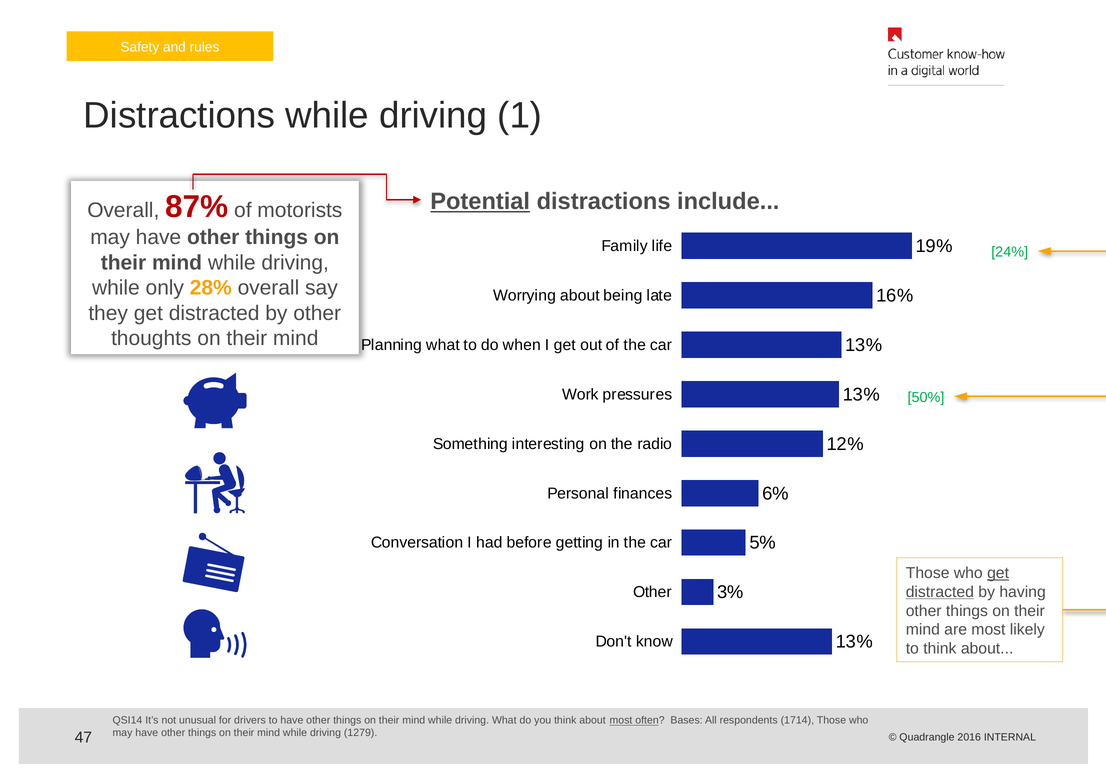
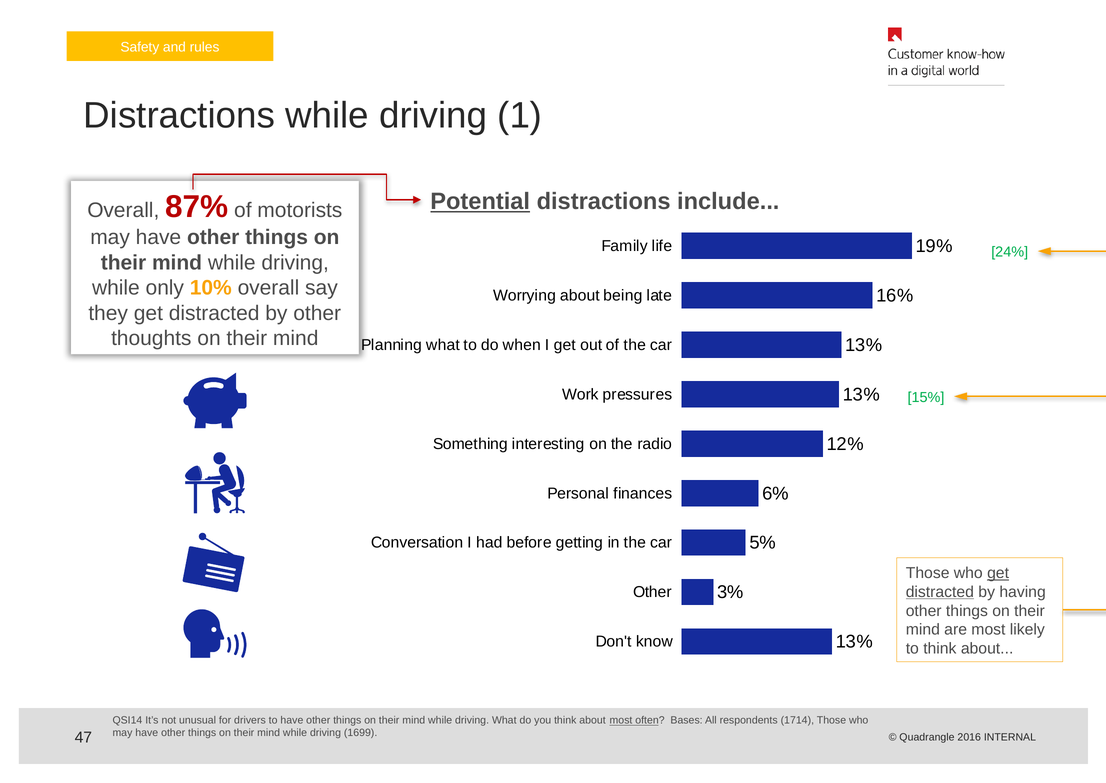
28%: 28% -> 10%
50%: 50% -> 15%
1279: 1279 -> 1699
